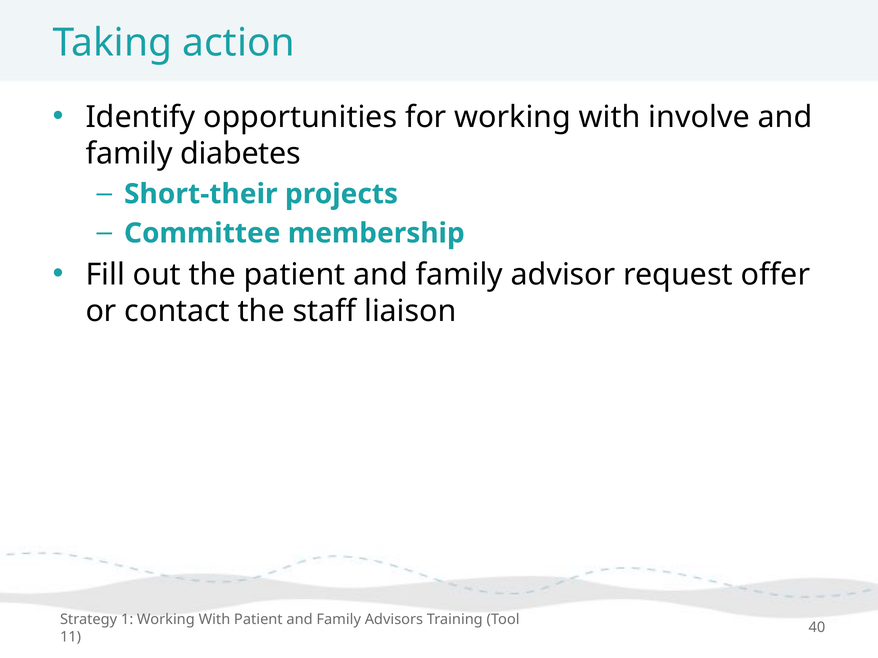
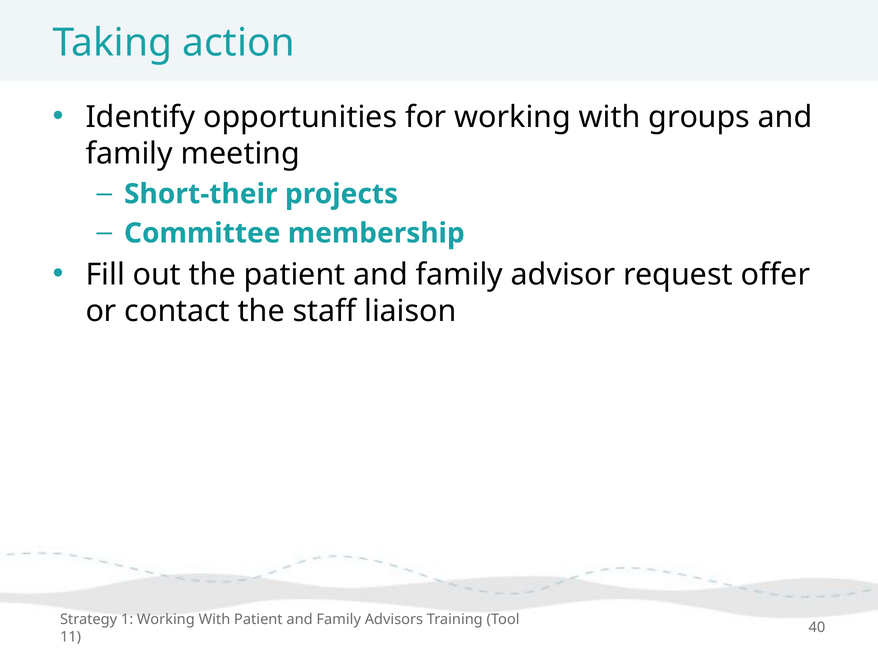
involve: involve -> groups
diabetes: diabetes -> meeting
